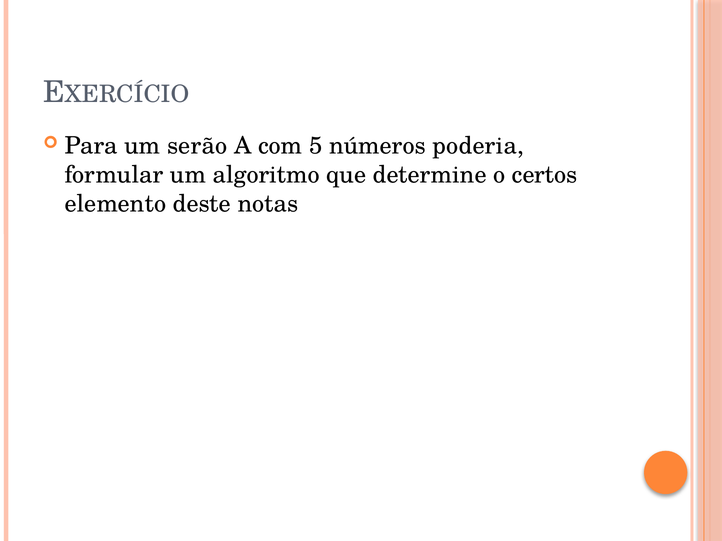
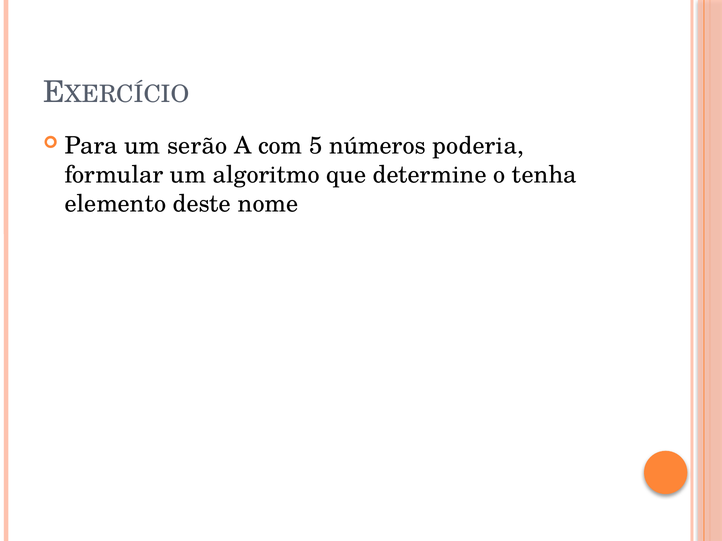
certos: certos -> tenha
notas: notas -> nome
